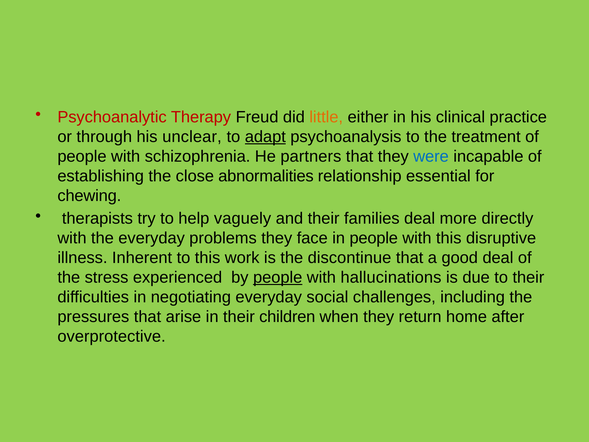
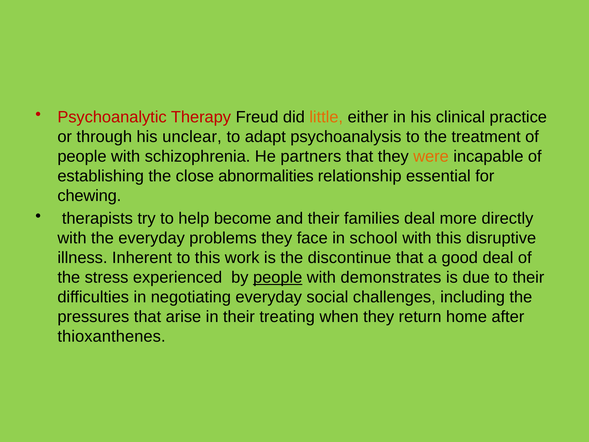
adapt underline: present -> none
were colour: blue -> orange
vaguely: vaguely -> become
in people: people -> school
hallucinations: hallucinations -> demonstrates
children: children -> treating
overprotective: overprotective -> thioxanthenes
